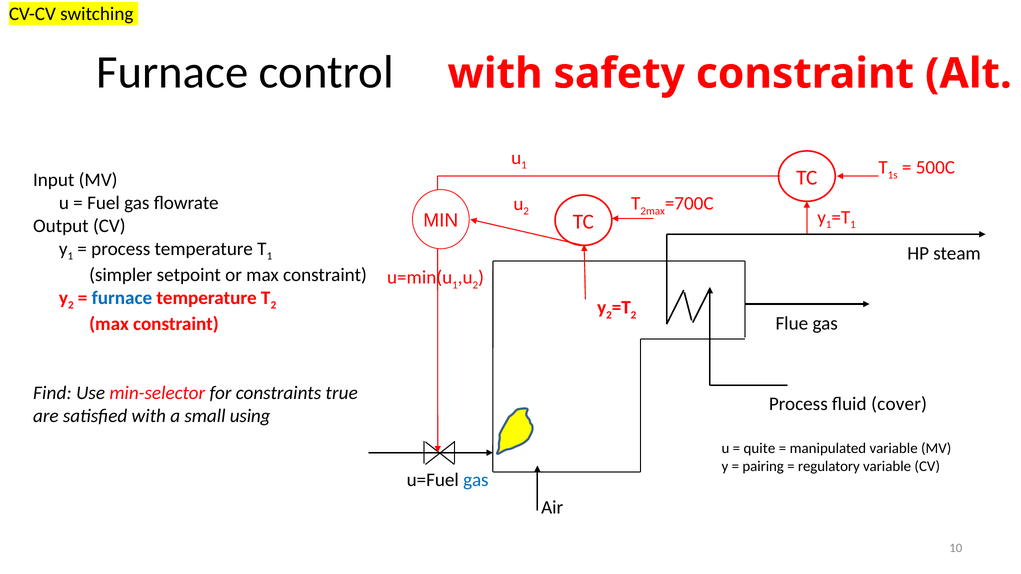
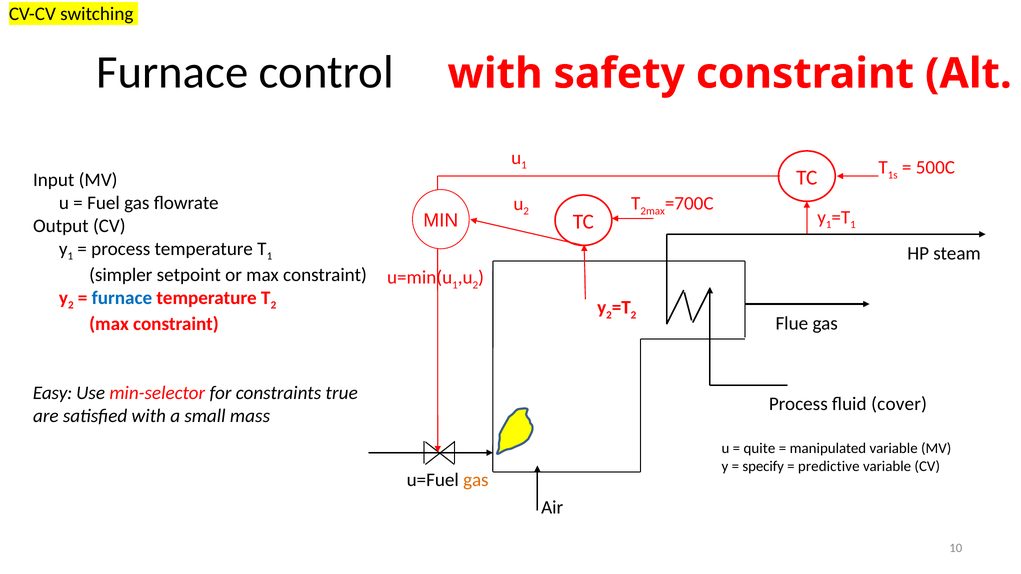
Find: Find -> Easy
using: using -> mass
pairing: pairing -> specify
regulatory: regulatory -> predictive
gas at (476, 480) colour: blue -> orange
